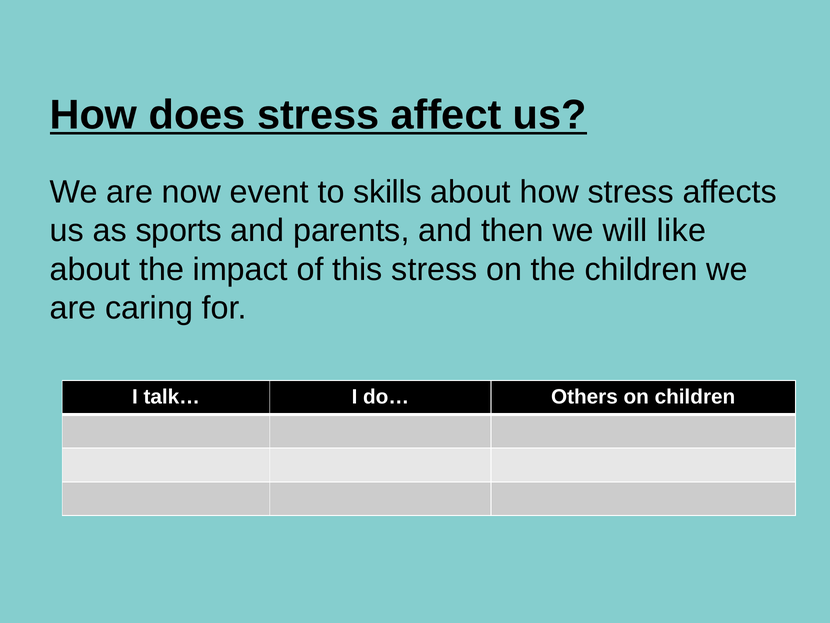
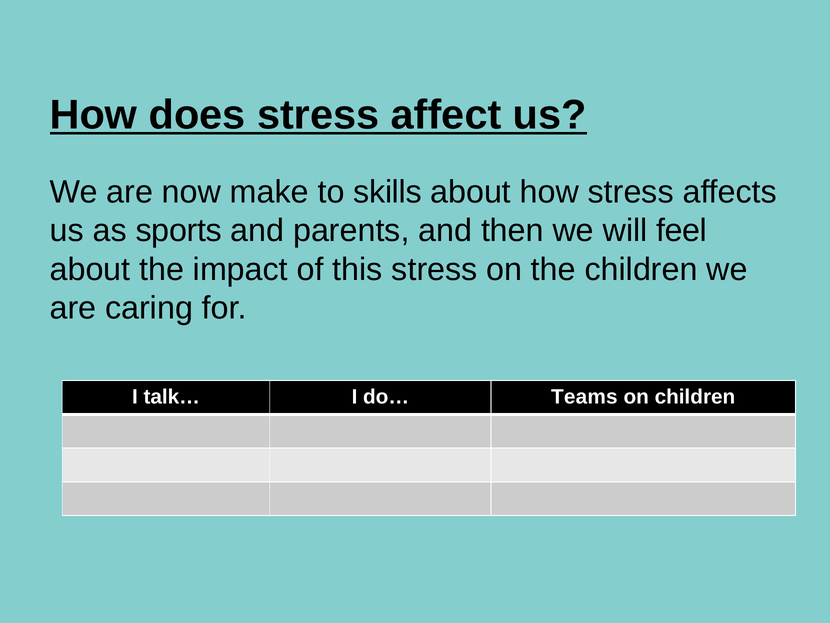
event: event -> make
like: like -> feel
Others: Others -> Teams
